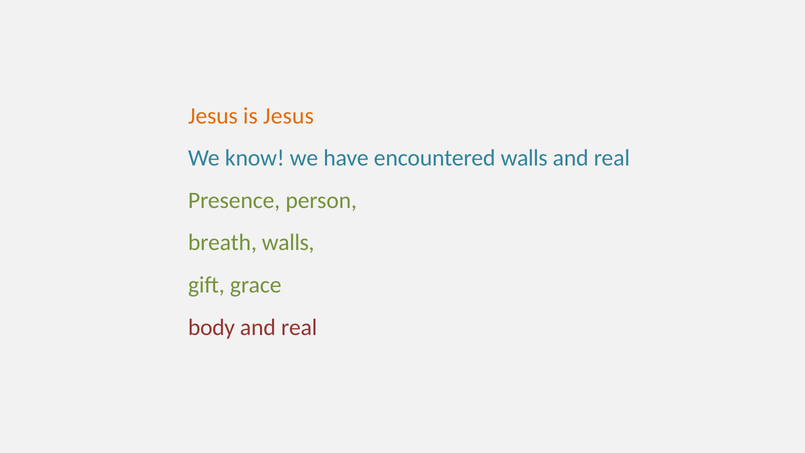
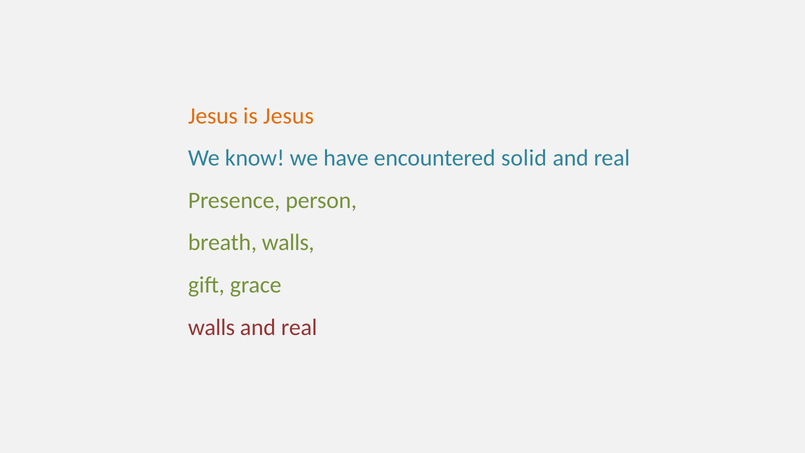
encountered walls: walls -> solid
body at (212, 327): body -> walls
